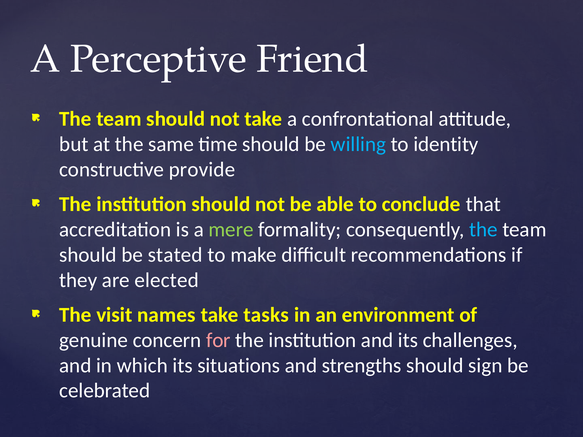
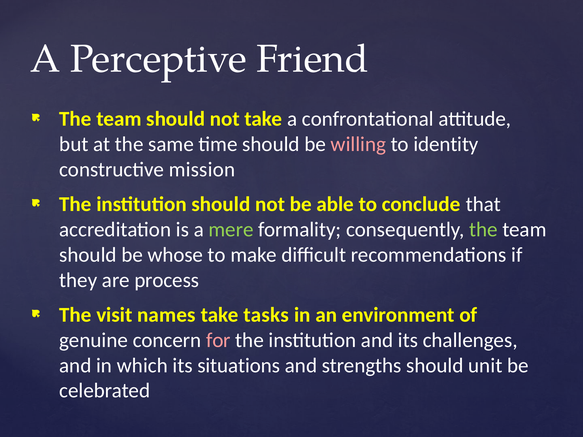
willing colour: light blue -> pink
provide: provide -> mission
the at (483, 230) colour: light blue -> light green
stated: stated -> whose
elected: elected -> process
sign: sign -> unit
